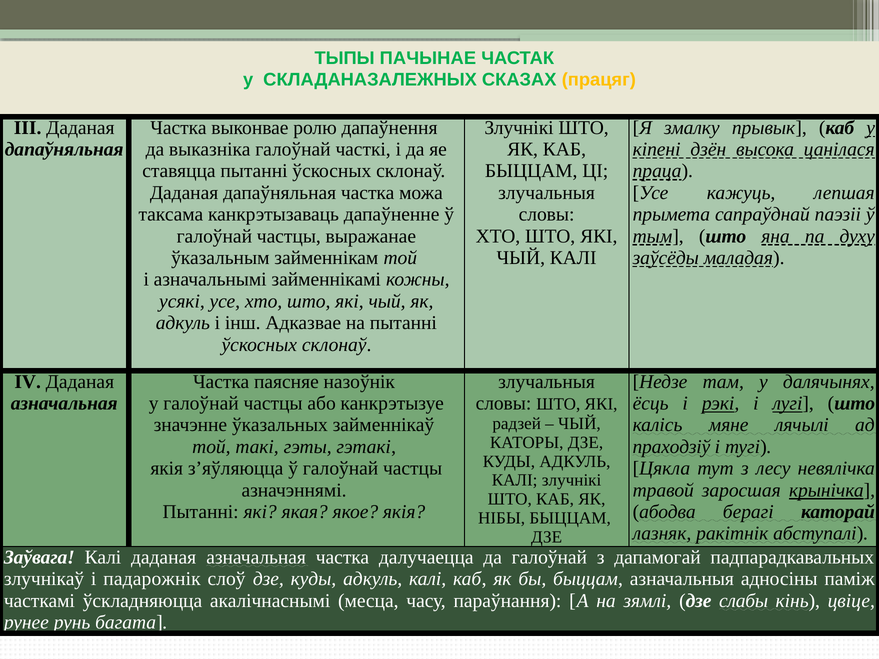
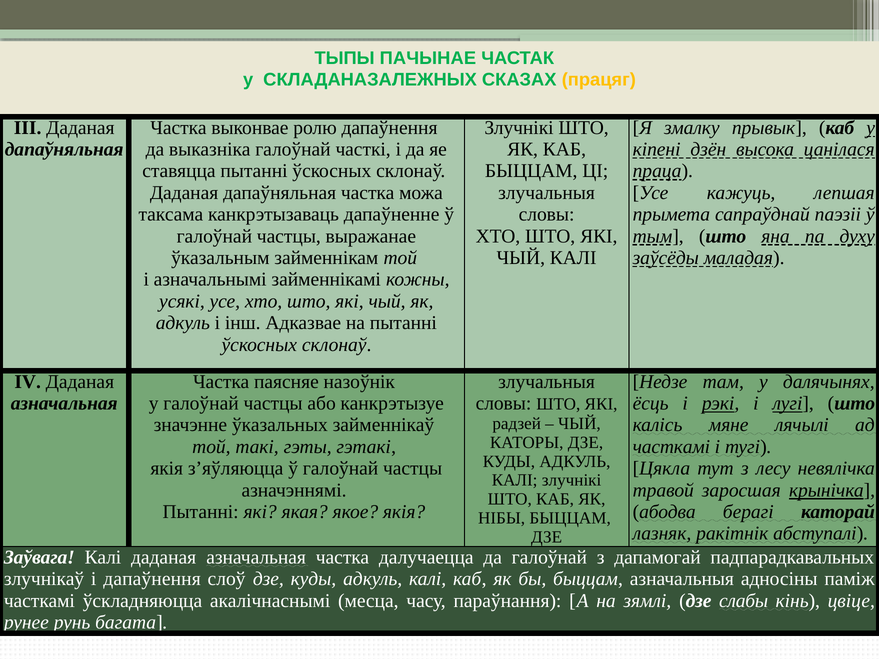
праходзіў at (671, 447): праходзіў -> часткамі
і падарожнік: падарожнік -> дапаўнення
